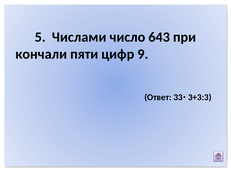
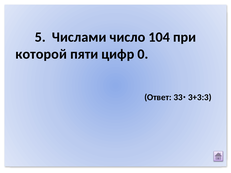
643: 643 -> 104
кончали: кончали -> которой
9: 9 -> 0
